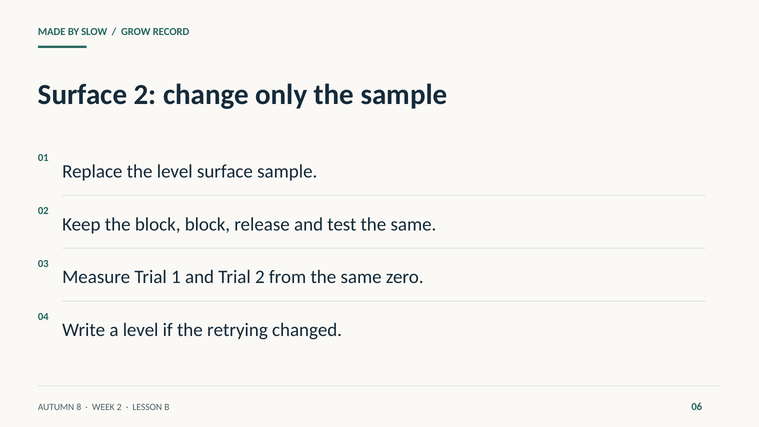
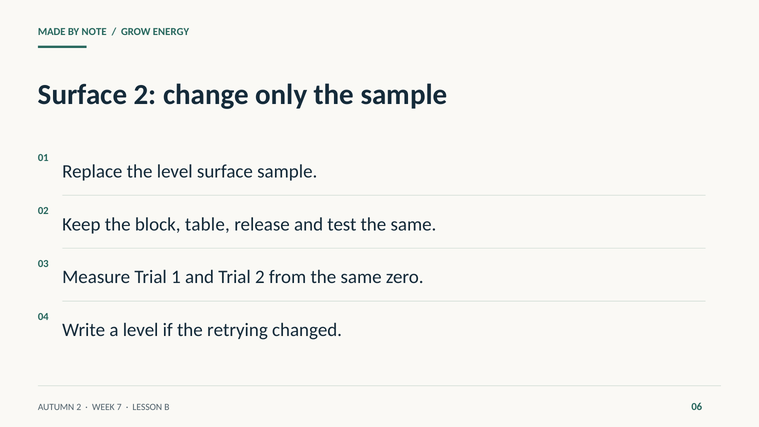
SLOW: SLOW -> NOTE
RECORD: RECORD -> ENERGY
block block: block -> table
AUTUMN 8: 8 -> 2
WEEK 2: 2 -> 7
